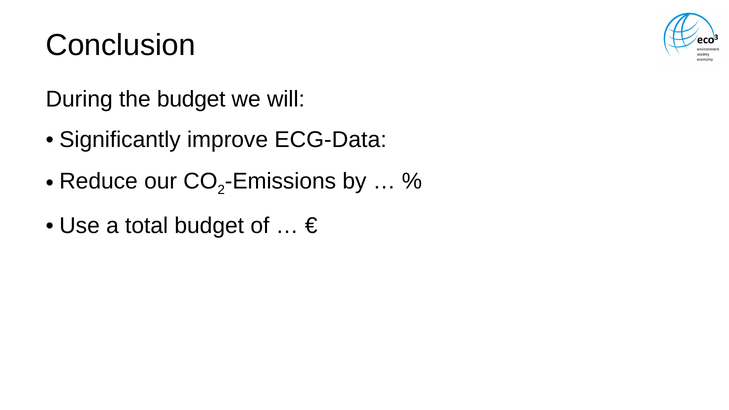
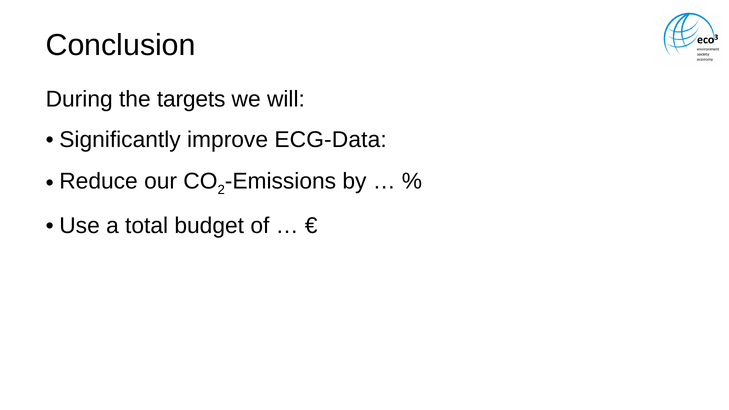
the budget: budget -> targets
